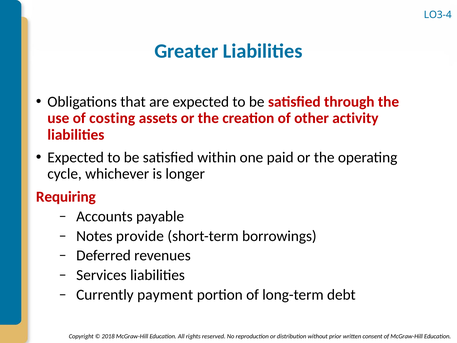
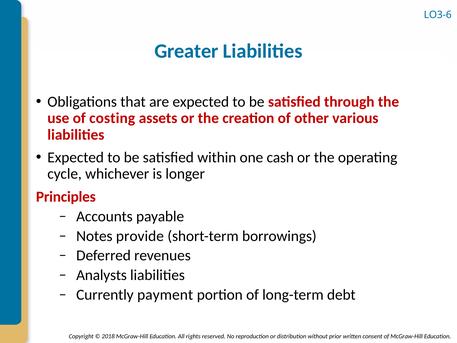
LO3-4: LO3-4 -> LO3-6
activity: activity -> various
paid: paid -> cash
Requiring: Requiring -> Principles
Services: Services -> Analysts
